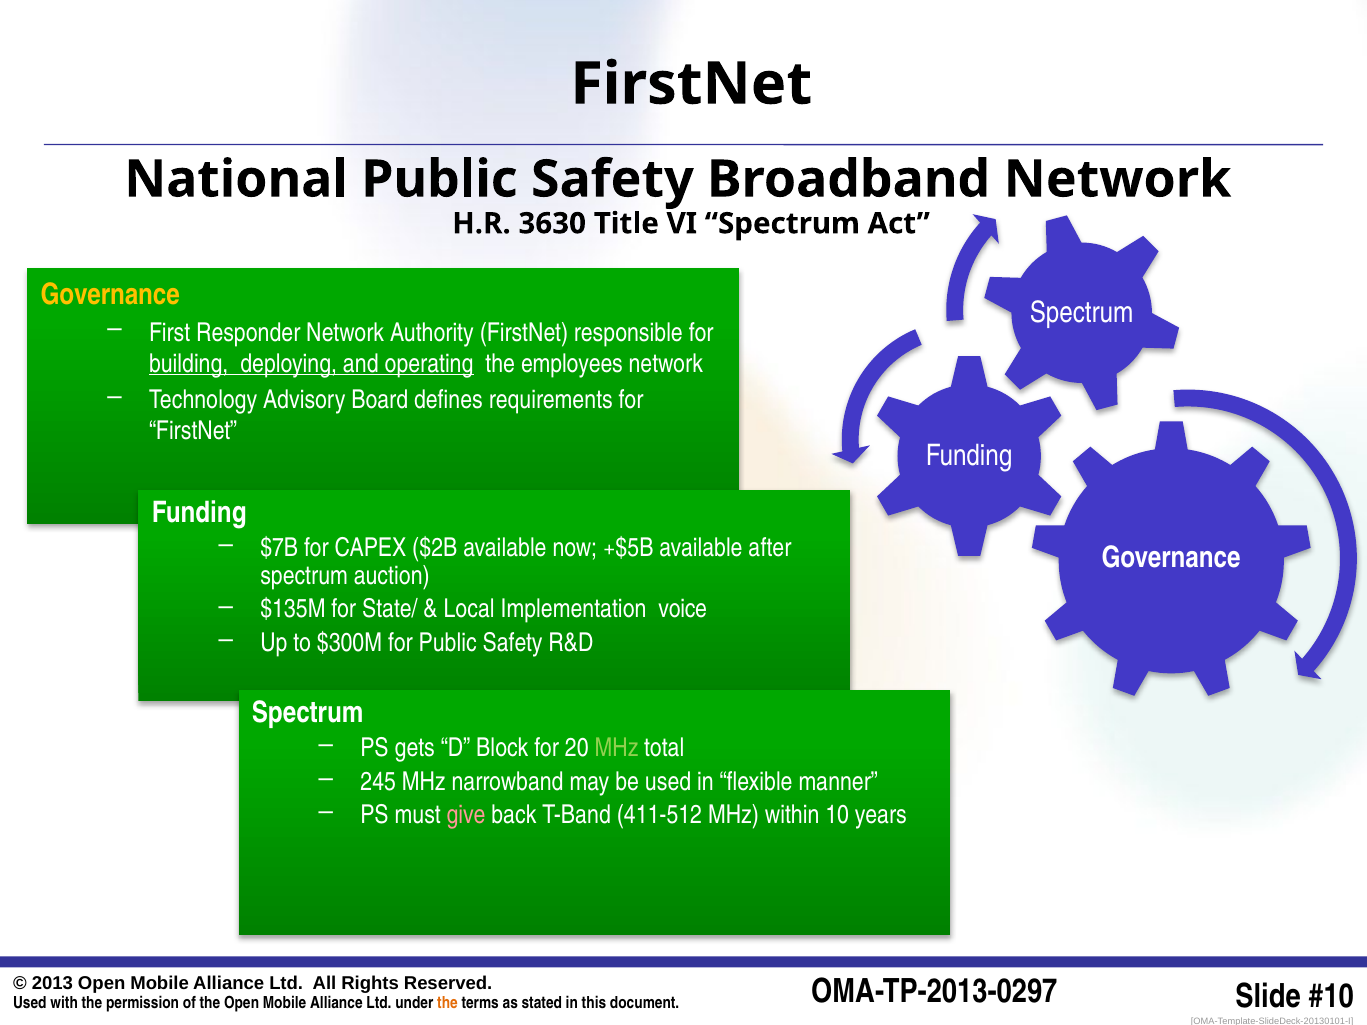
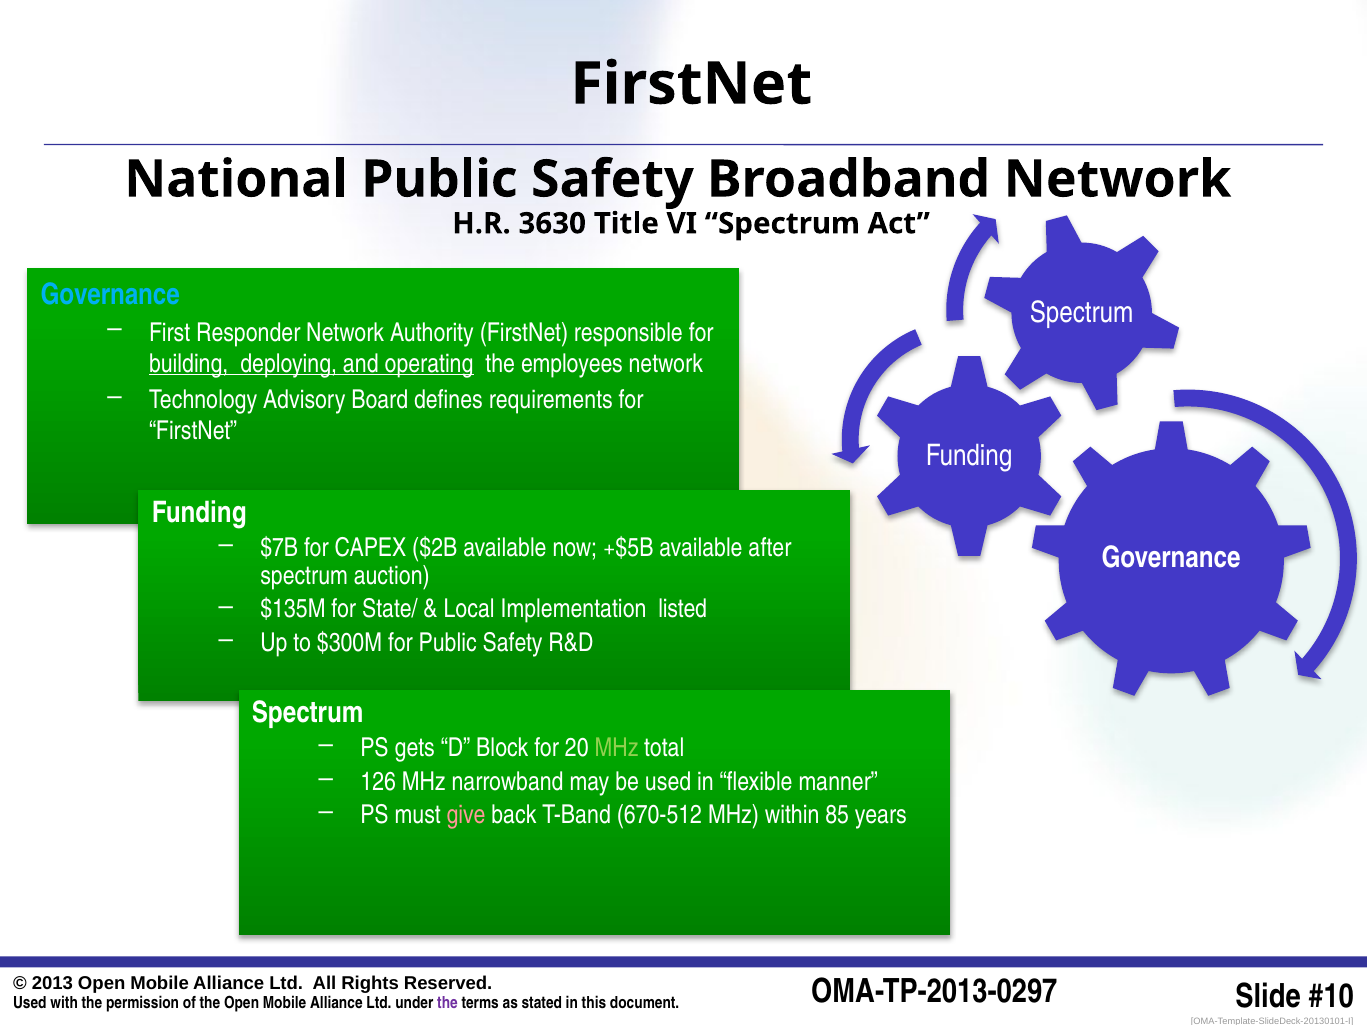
Governance at (110, 294) colour: yellow -> light blue
voice: voice -> listed
245: 245 -> 126
411-512: 411-512 -> 670-512
10: 10 -> 85
the at (447, 1003) colour: orange -> purple
